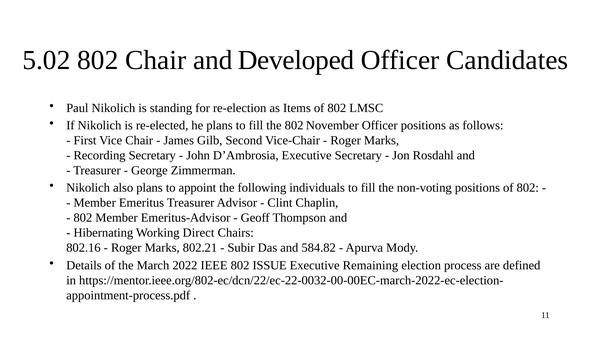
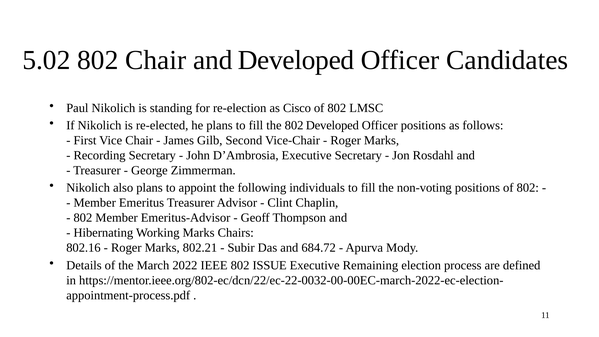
Items: Items -> Cisco
802 November: November -> Developed
Working Direct: Direct -> Marks
584.82: 584.82 -> 684.72
